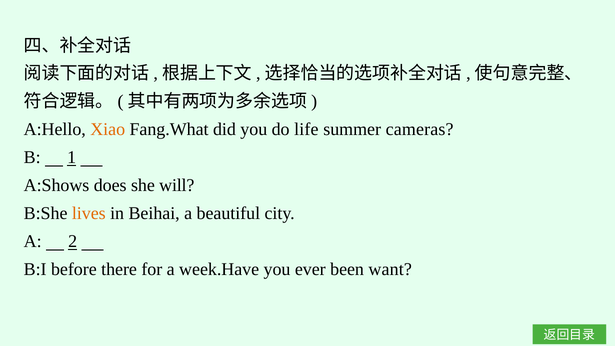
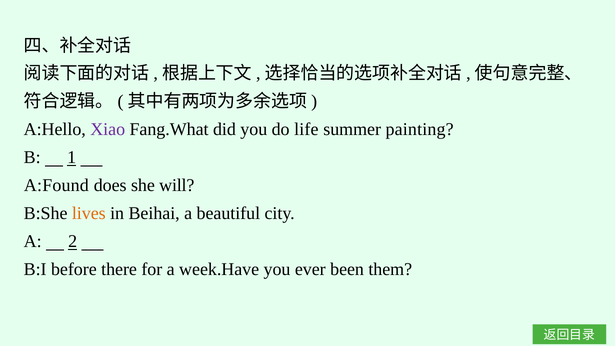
Xiao colour: orange -> purple
cameras: cameras -> painting
A:Shows: A:Shows -> A:Found
want: want -> them
